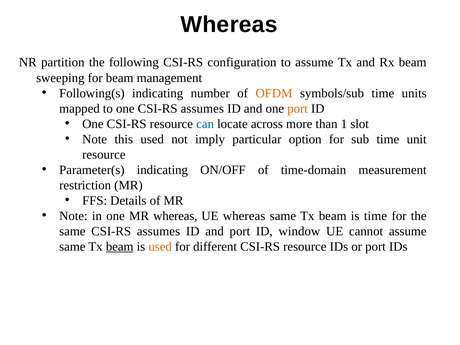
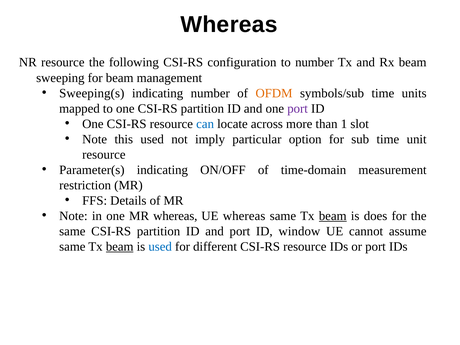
NR partition: partition -> resource
to assume: assume -> number
Following(s: Following(s -> Sweeping(s
one CSI-RS assumes: assumes -> partition
port at (298, 108) colour: orange -> purple
beam at (333, 216) underline: none -> present
is time: time -> does
same CSI-RS assumes: assumes -> partition
used at (160, 247) colour: orange -> blue
